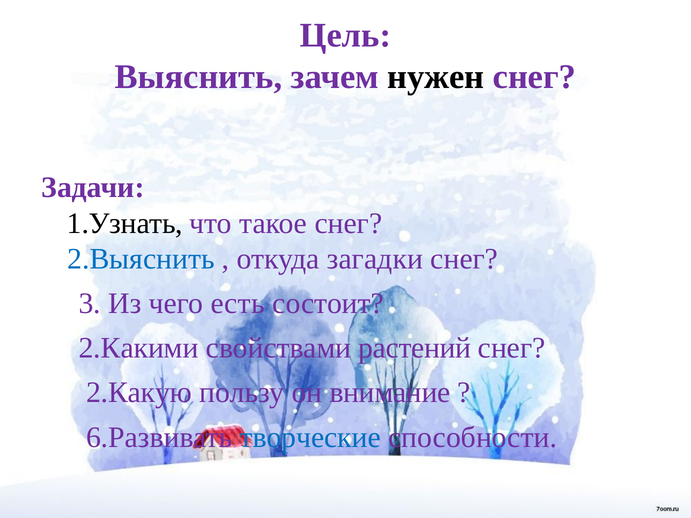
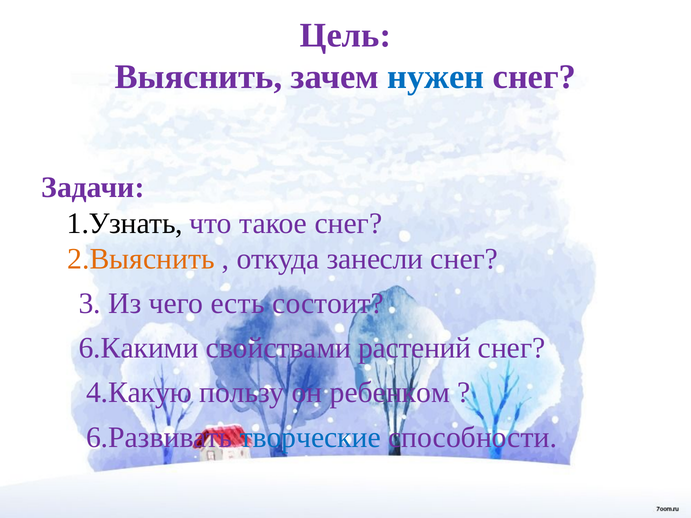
нужен colour: black -> blue
2.Выяснить colour: blue -> orange
загадки: загадки -> занесли
2.Какими: 2.Какими -> 6.Какими
2.Какую: 2.Какую -> 4.Какую
внимание: внимание -> ребенком
